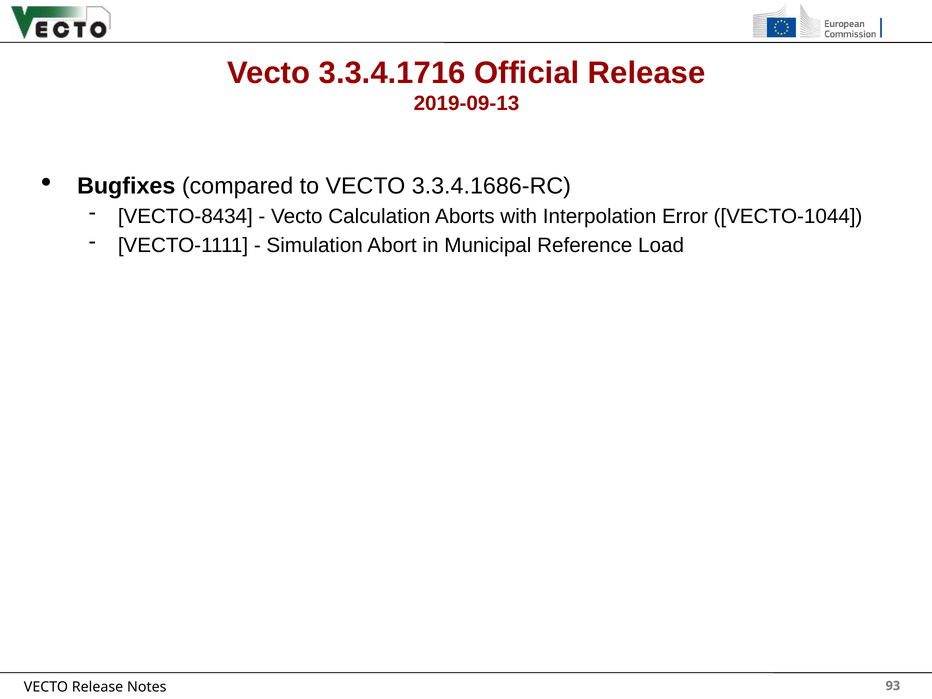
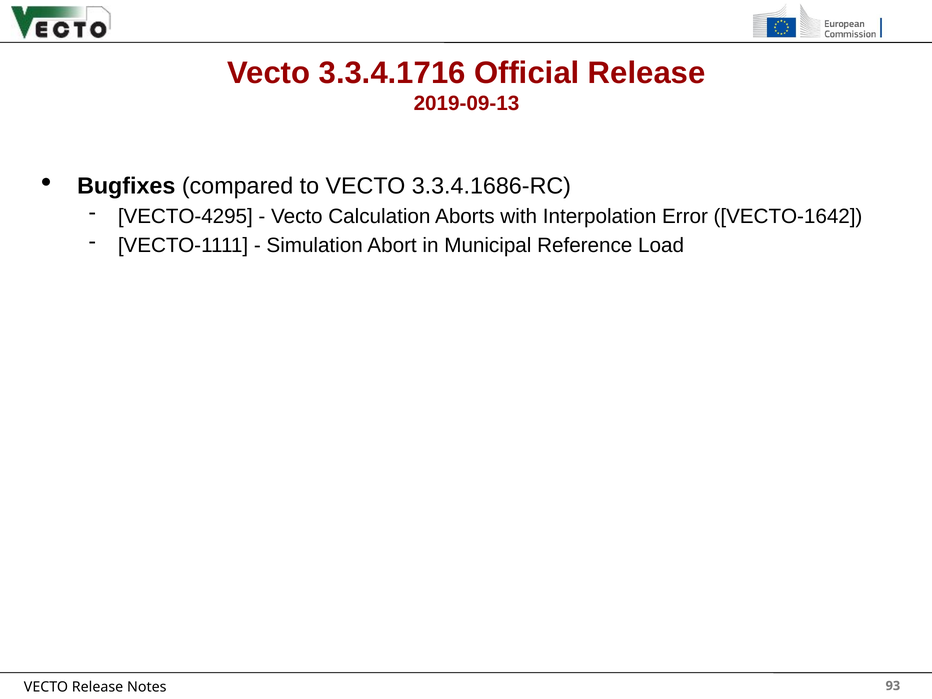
VECTO-8434: VECTO-8434 -> VECTO-4295
VECTO-1044: VECTO-1044 -> VECTO-1642
